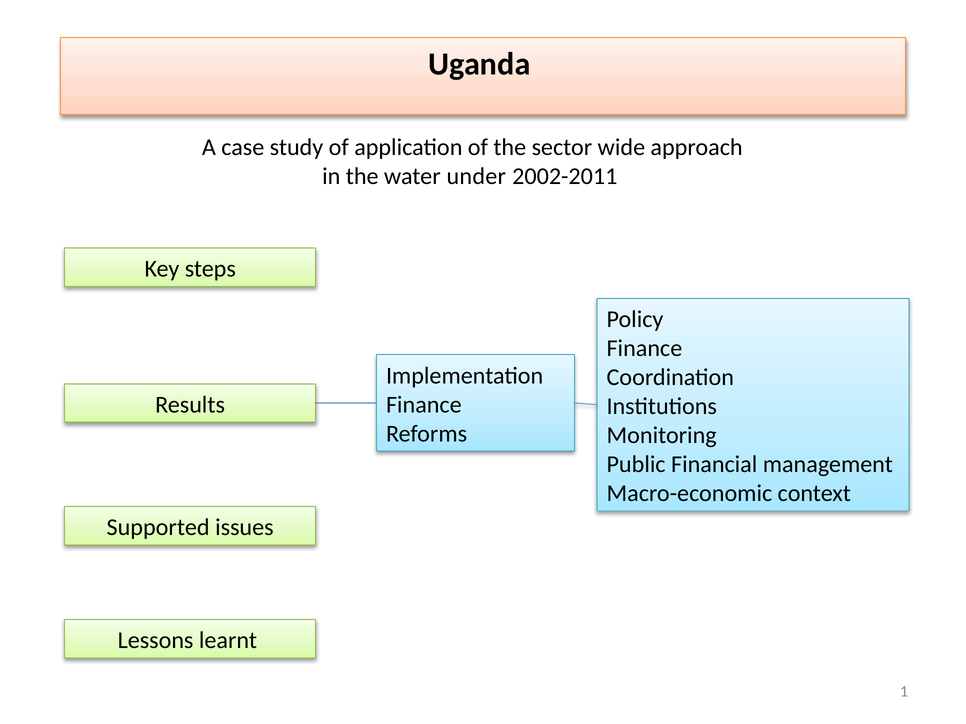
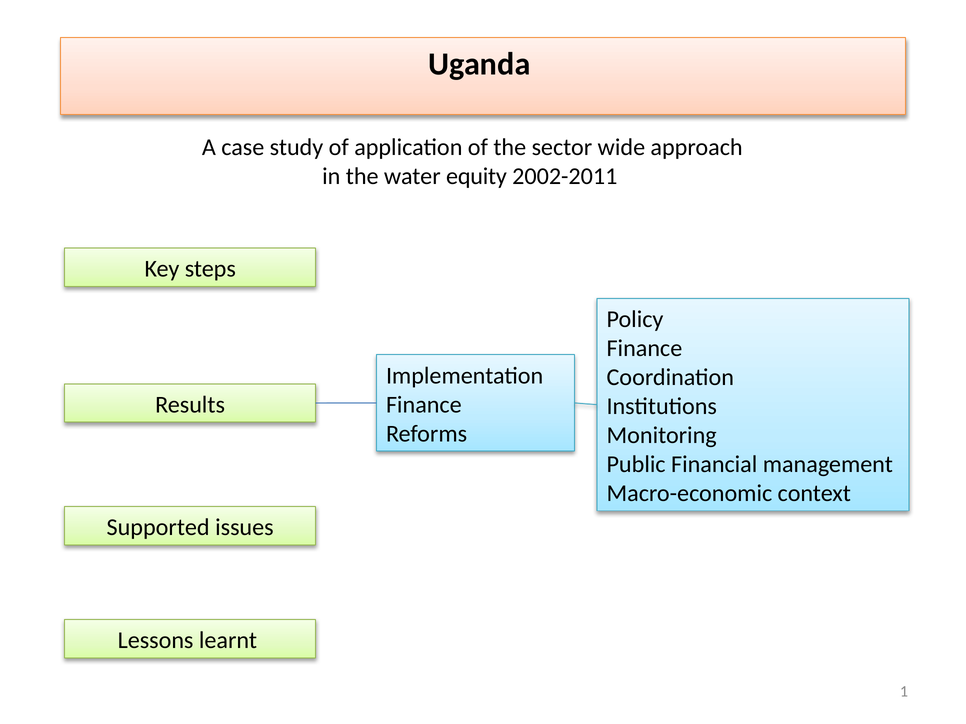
under: under -> equity
